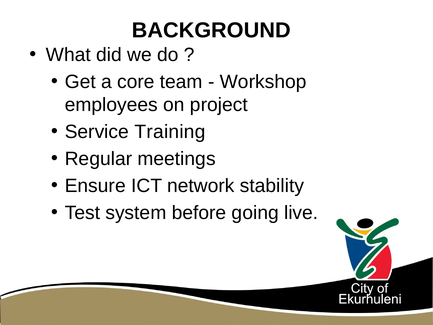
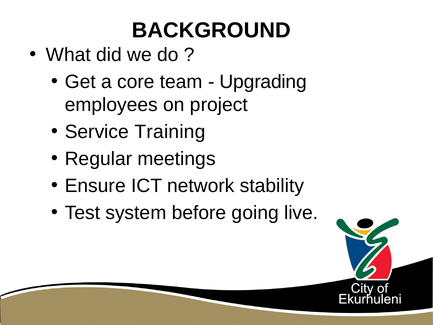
Workshop: Workshop -> Upgrading
